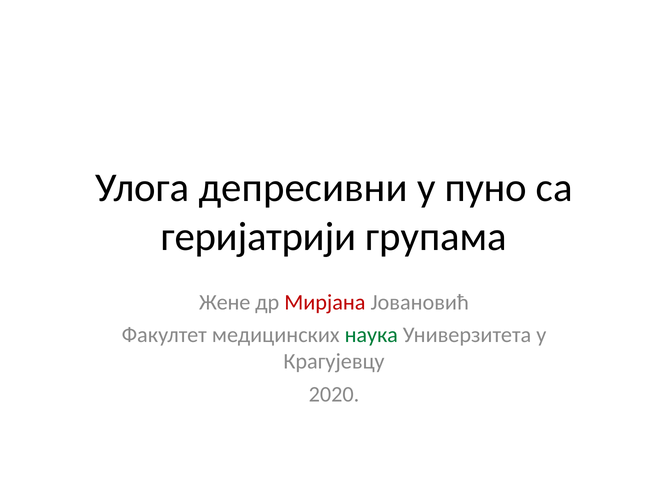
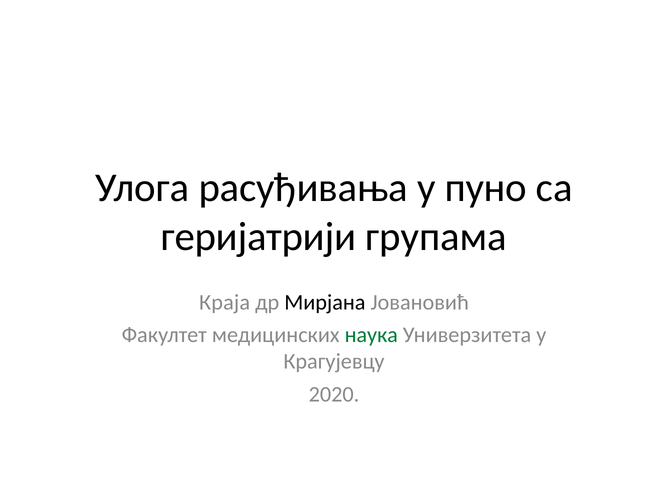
депресивни: депресивни -> расуђивања
Жене: Жене -> Краја
Мирјана colour: red -> black
